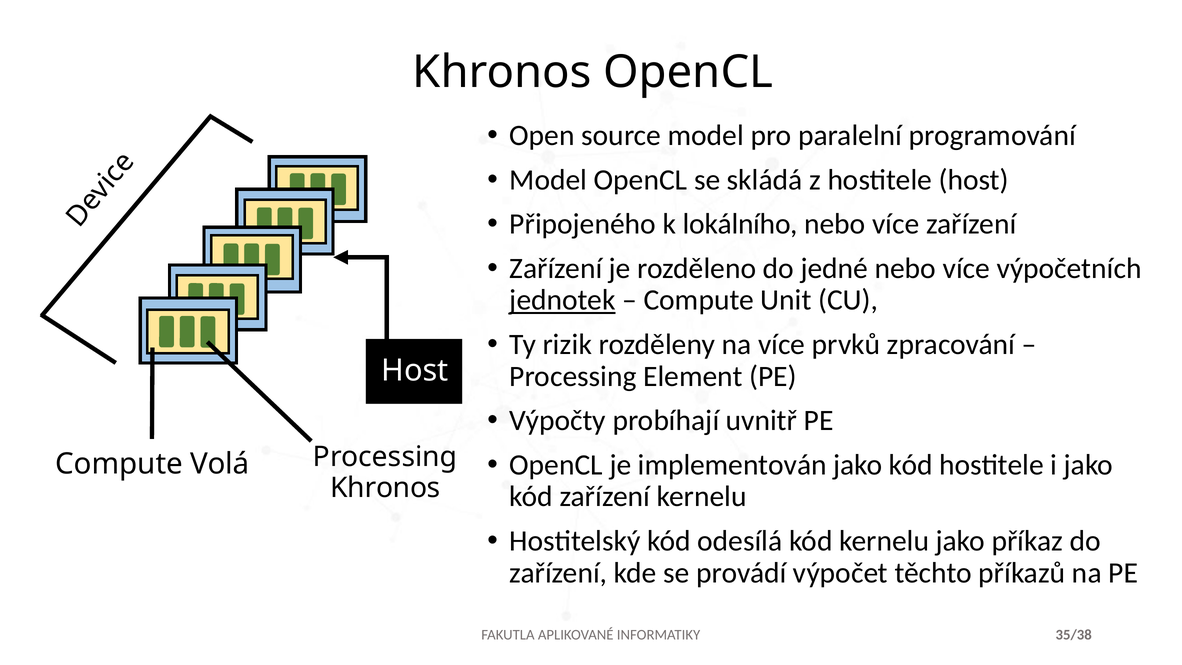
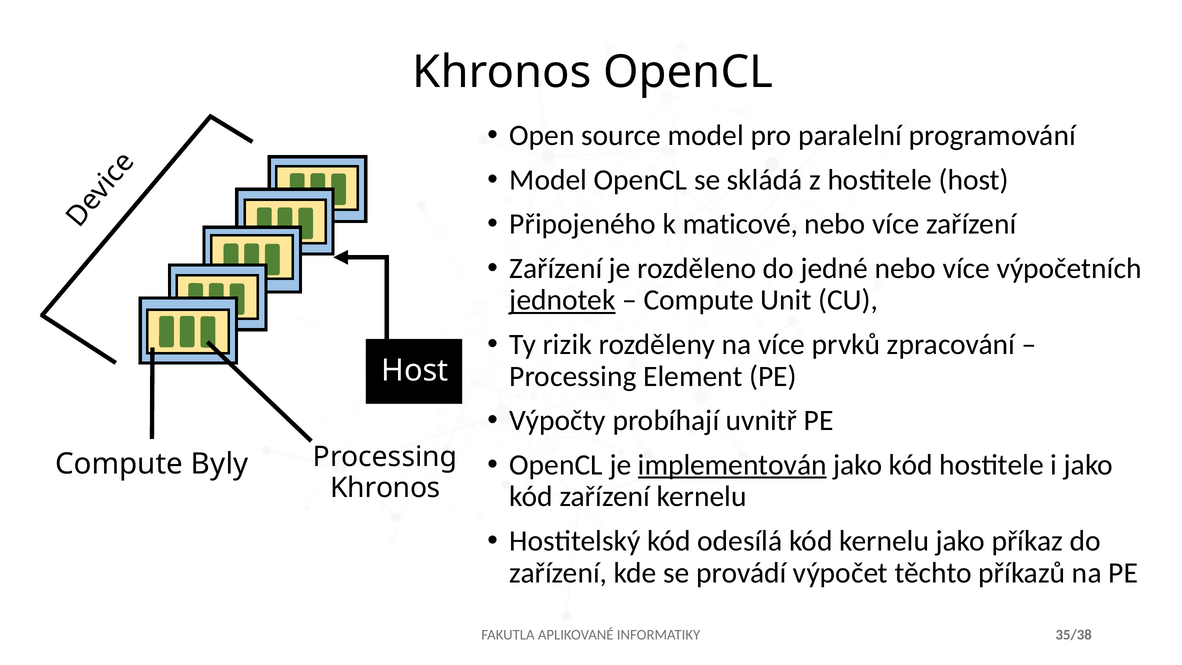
lokálního: lokálního -> maticové
implementován underline: none -> present
Volá: Volá -> Byly
